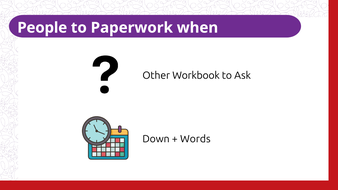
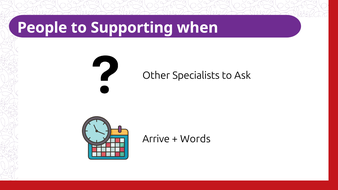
Paperwork: Paperwork -> Supporting
Workbook: Workbook -> Specialists
Down: Down -> Arrive
